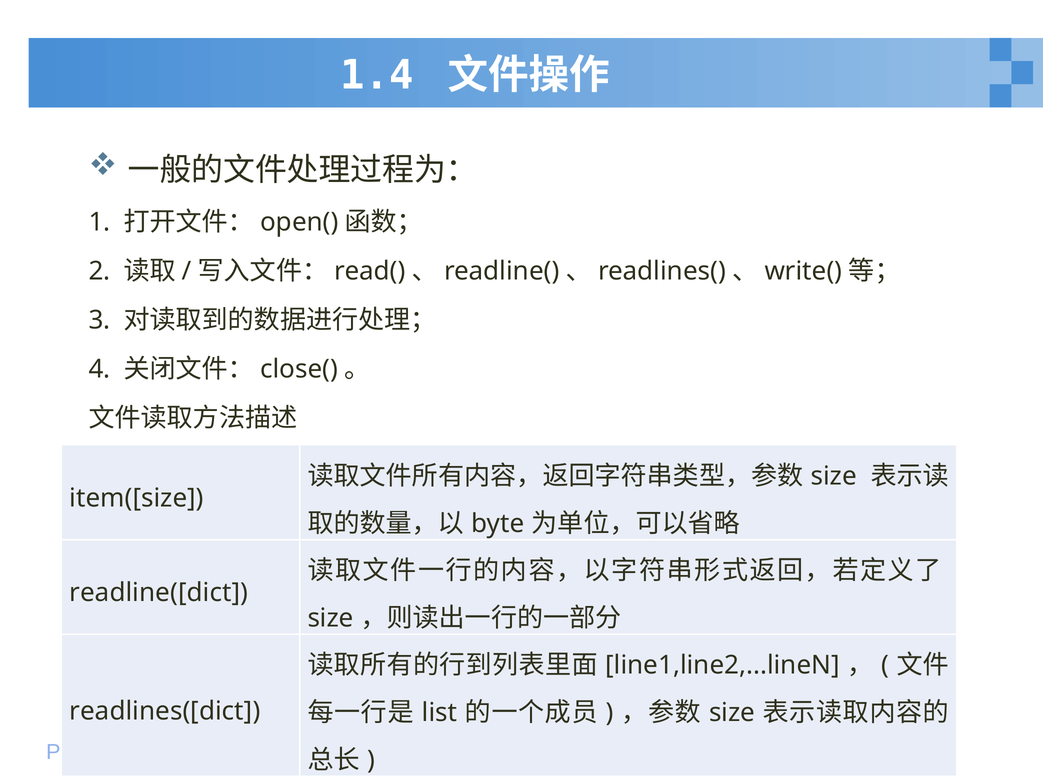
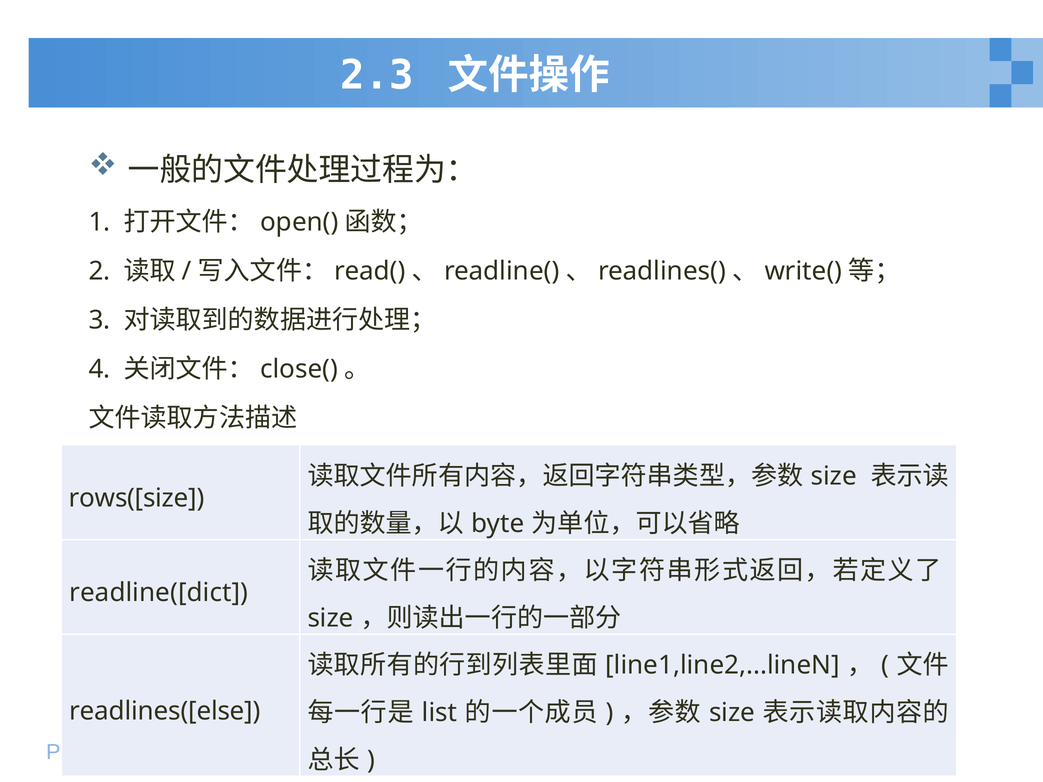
1.4: 1.4 -> 2.3
item([size: item([size -> rows([size
readlines([dict: readlines([dict -> readlines([else
